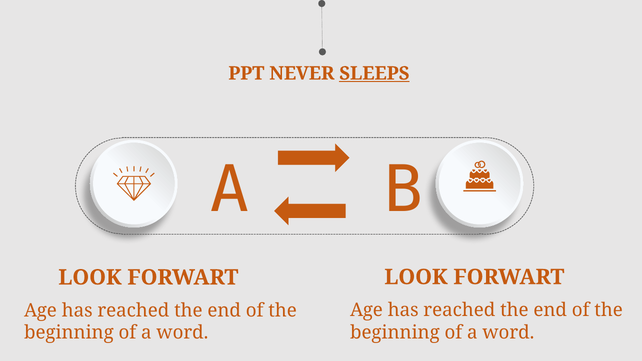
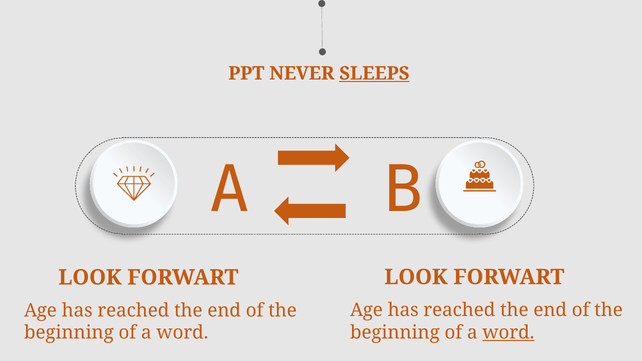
word at (508, 333) underline: none -> present
